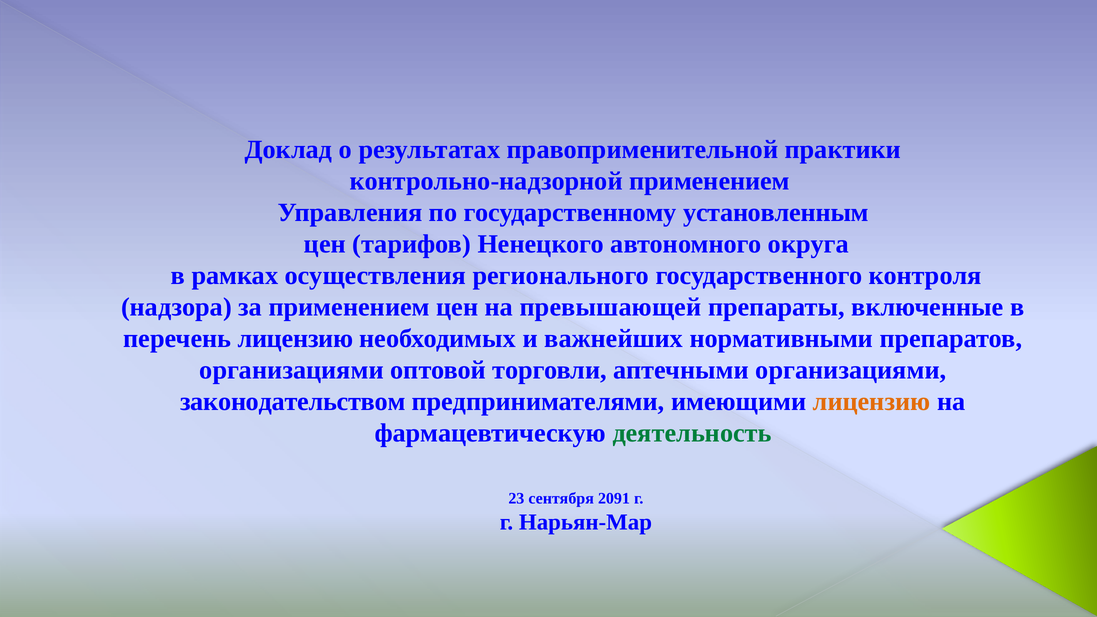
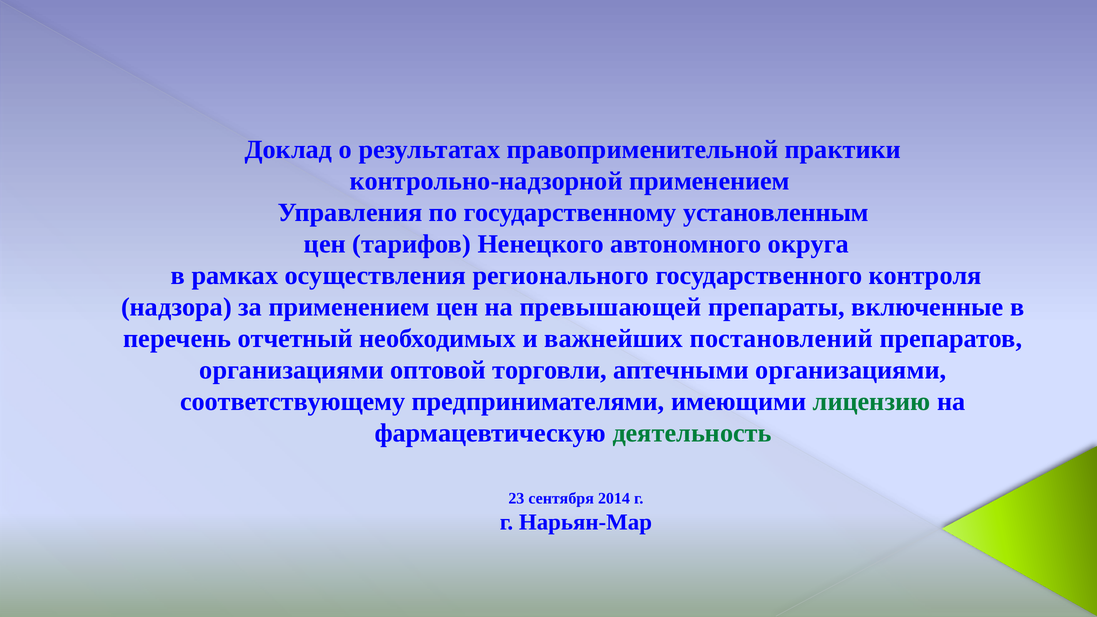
перечень лицензию: лицензию -> отчетный
нормативными: нормативными -> постановлений
законодательством: законодательством -> соответствующему
лицензию at (872, 402) colour: orange -> green
2091: 2091 -> 2014
